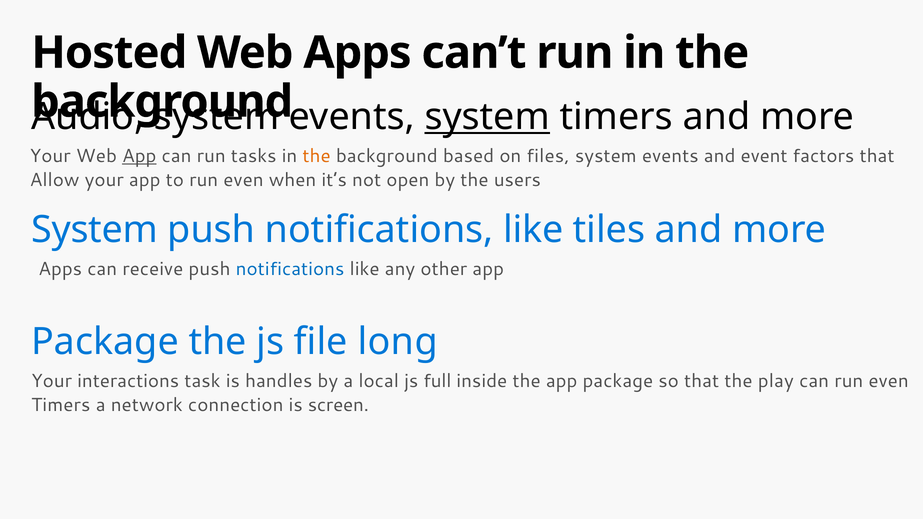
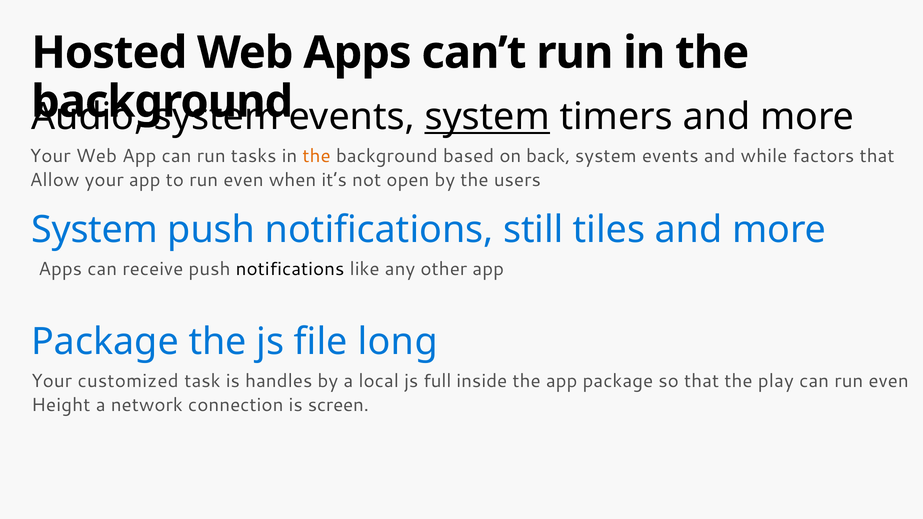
App at (139, 156) underline: present -> none
files: files -> back
event: event -> while
like at (533, 230): like -> still
notifications at (290, 269) colour: blue -> black
interactions: interactions -> customized
Timers at (61, 405): Timers -> Height
